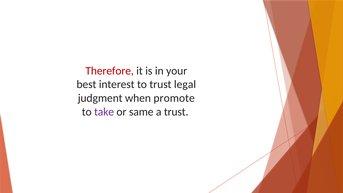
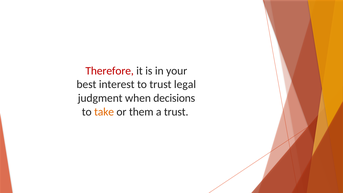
promote: promote -> decisions
take colour: purple -> orange
same: same -> them
